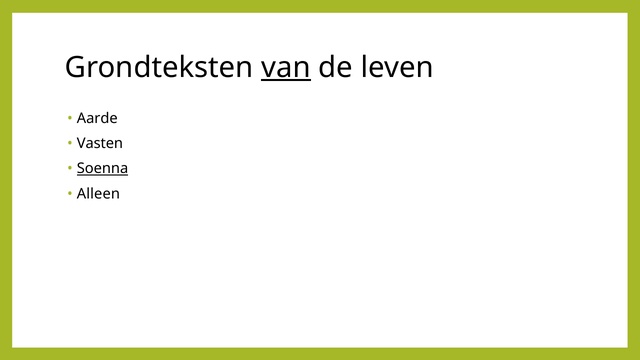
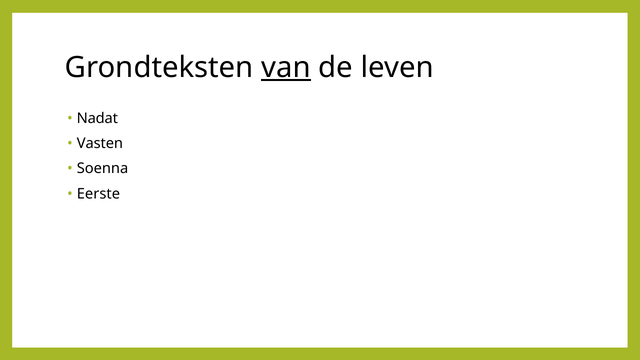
Aarde: Aarde -> Nadat
Soenna underline: present -> none
Alleen: Alleen -> Eerste
